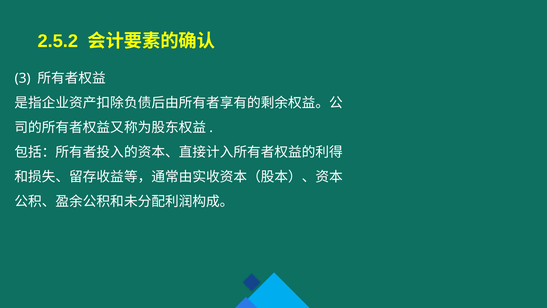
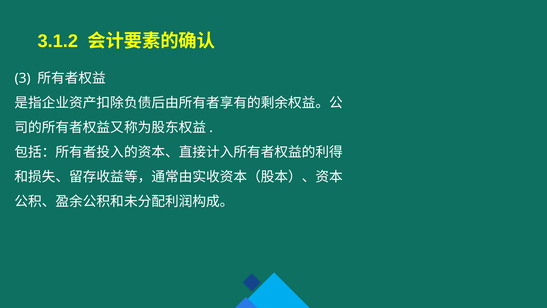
2.5.2: 2.5.2 -> 3.1.2
